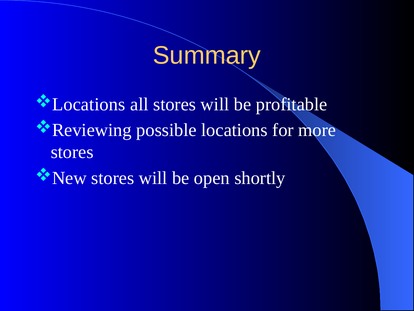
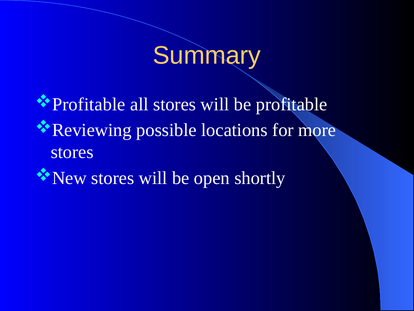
Locations at (89, 104): Locations -> Profitable
